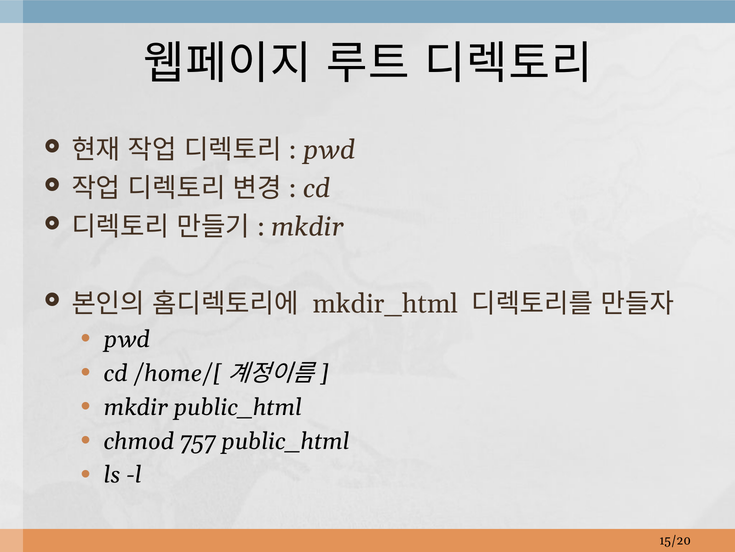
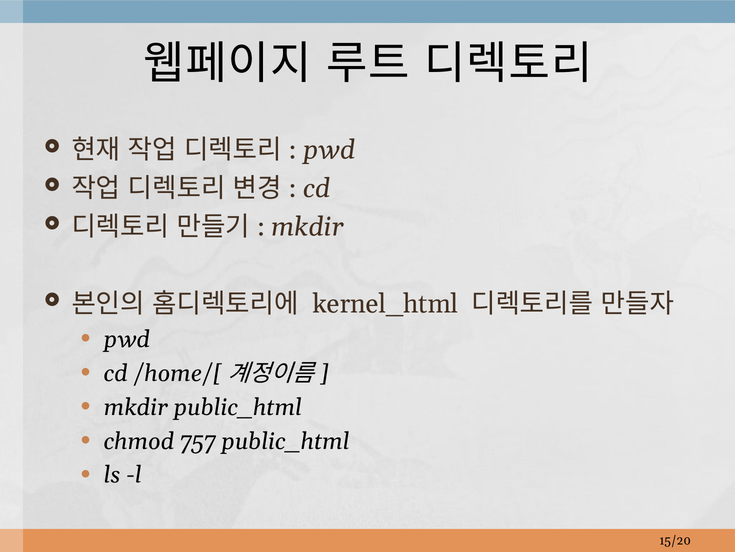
mkdir_html: mkdir_html -> kernel_html
